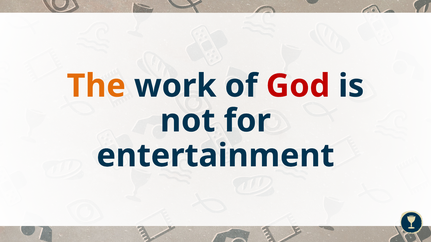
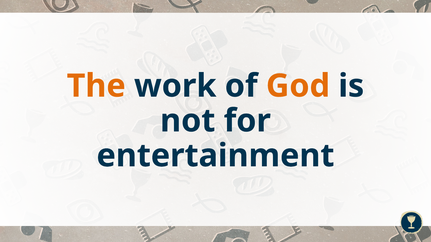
God colour: red -> orange
